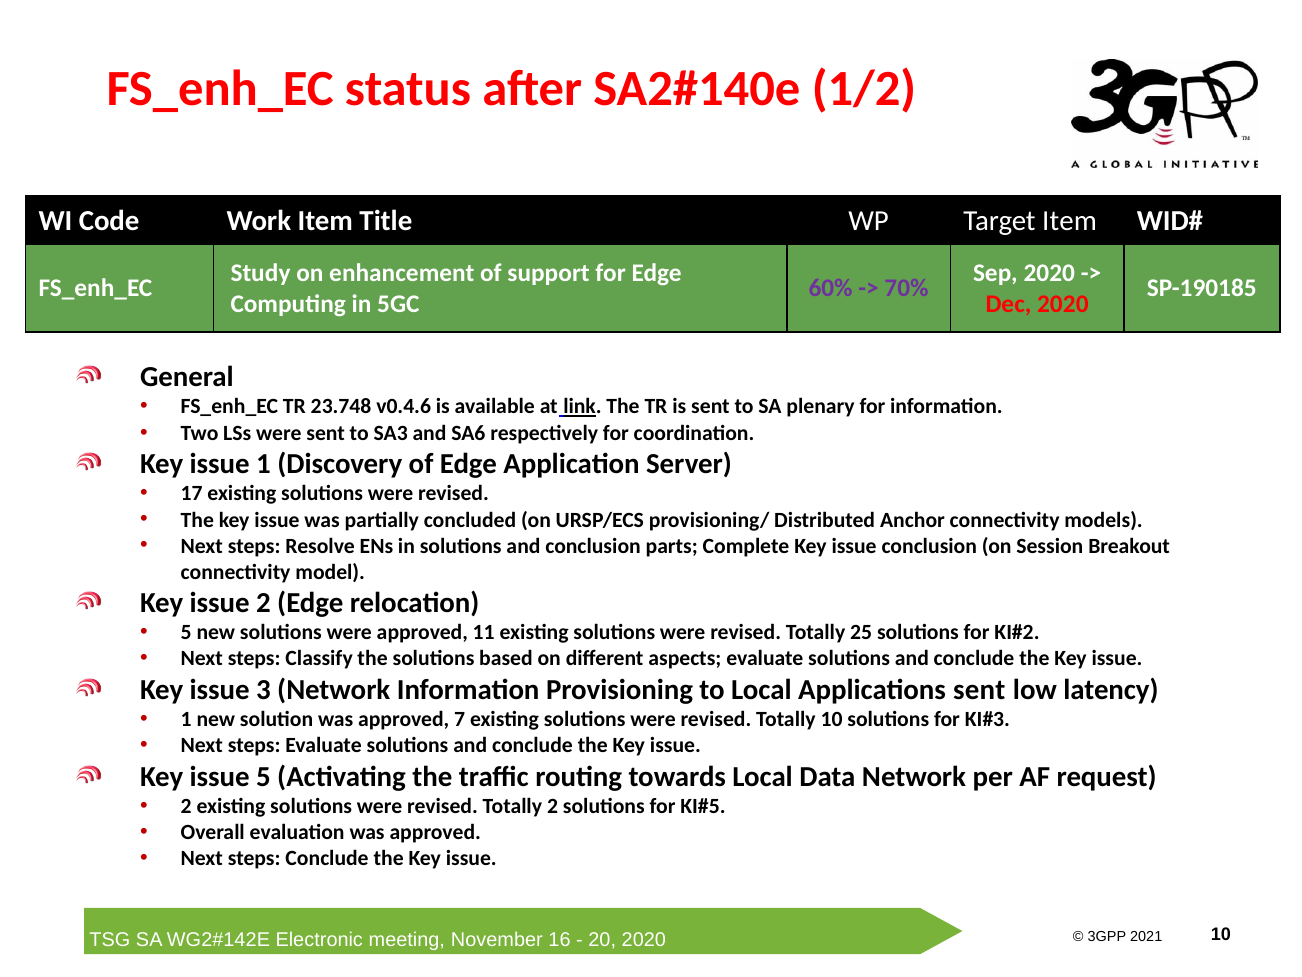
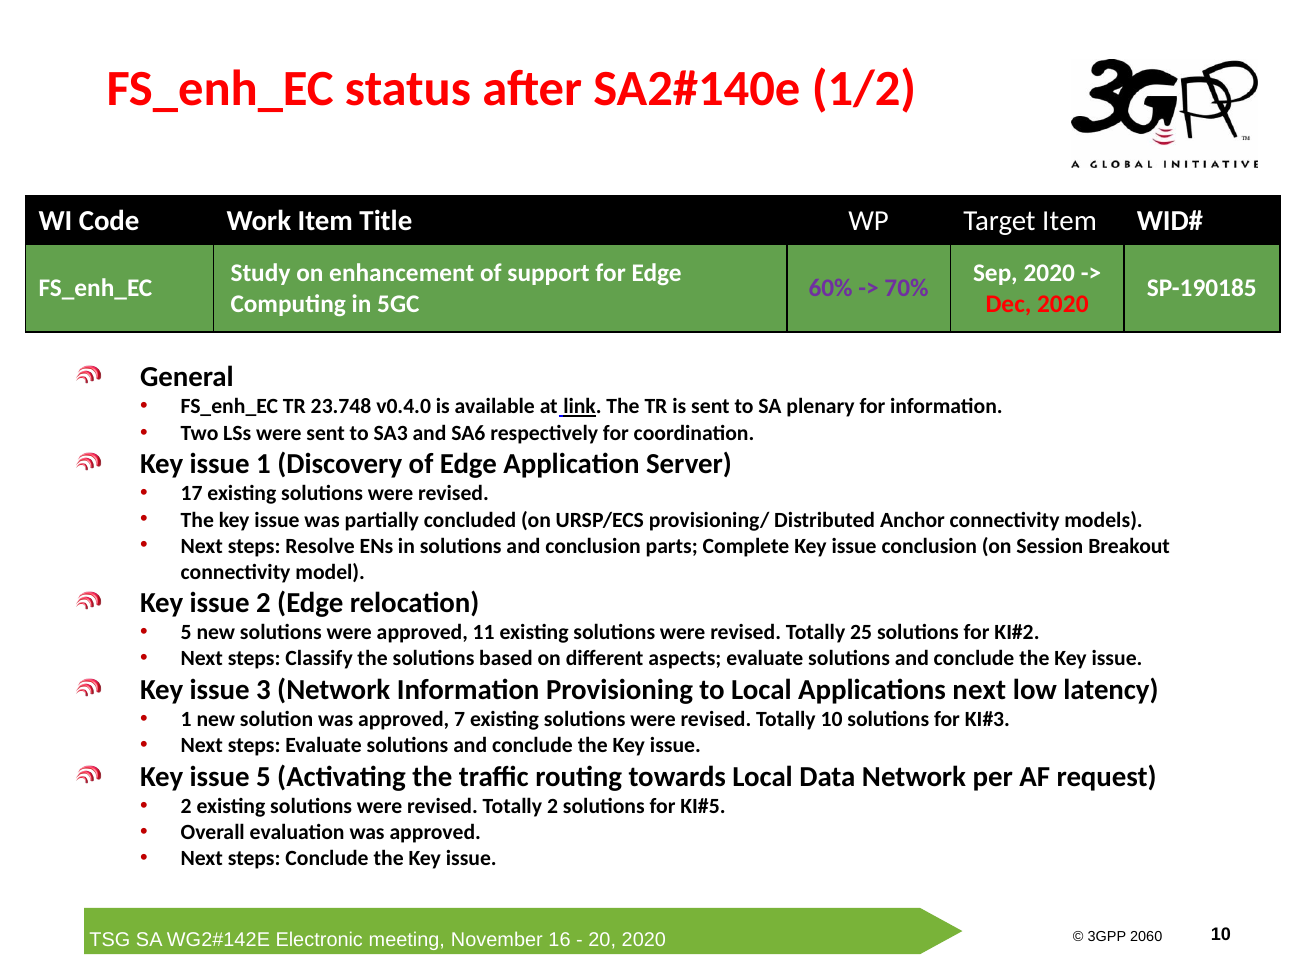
v0.4.6: v0.4.6 -> v0.4.0
Applications sent: sent -> next
2021: 2021 -> 2060
